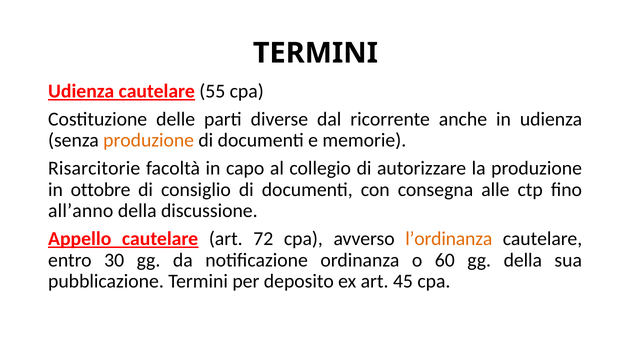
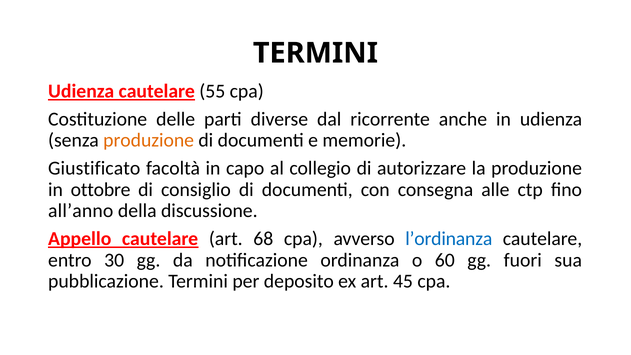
Risarcitorie: Risarcitorie -> Giustificato
72: 72 -> 68
l’ordinanza colour: orange -> blue
gg della: della -> fuori
